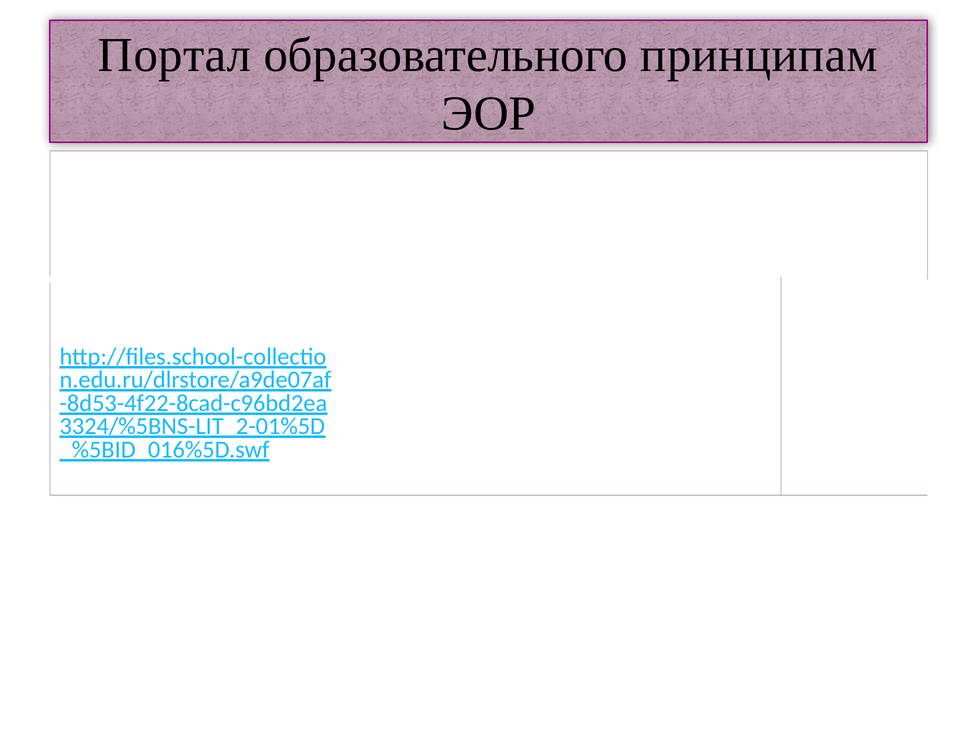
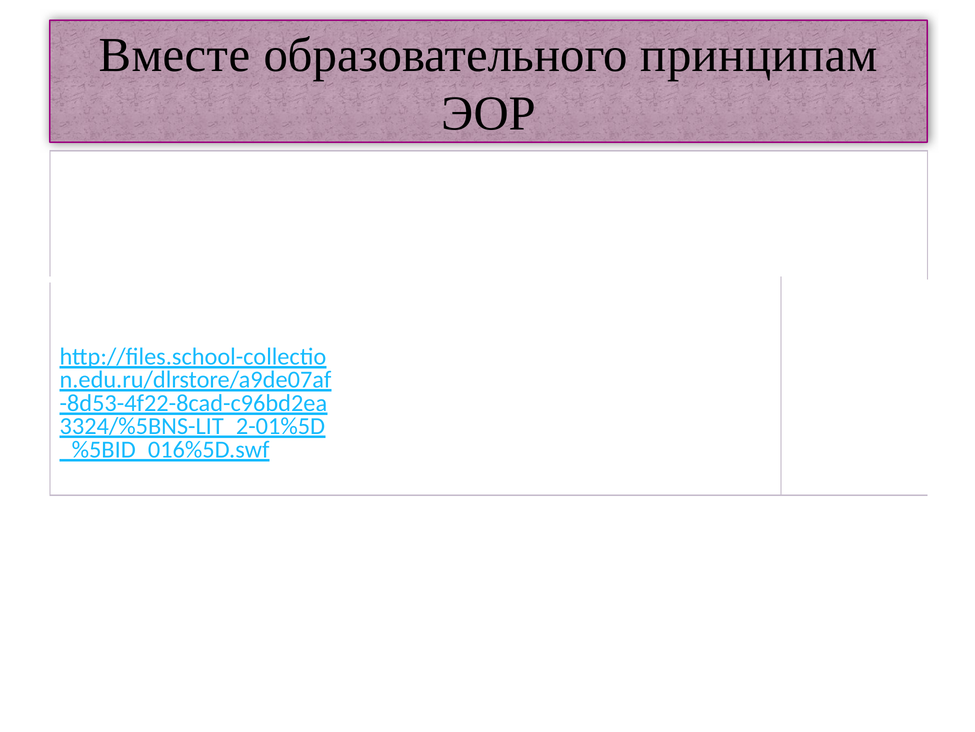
Портал at (175, 55): Портал -> Вместе
